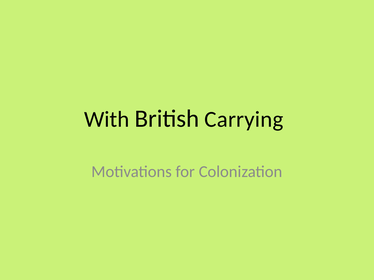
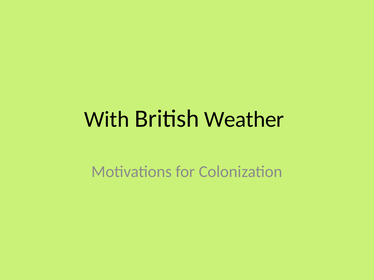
Carrying: Carrying -> Weather
